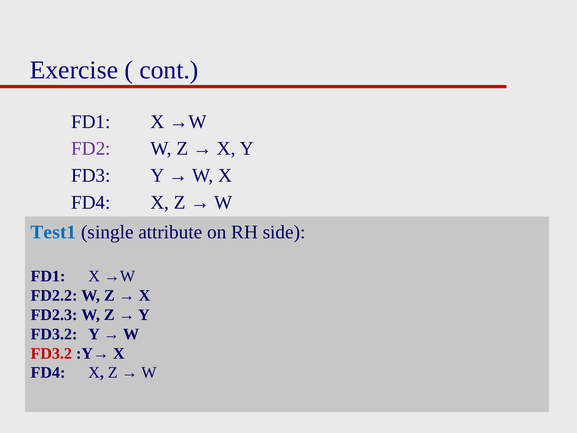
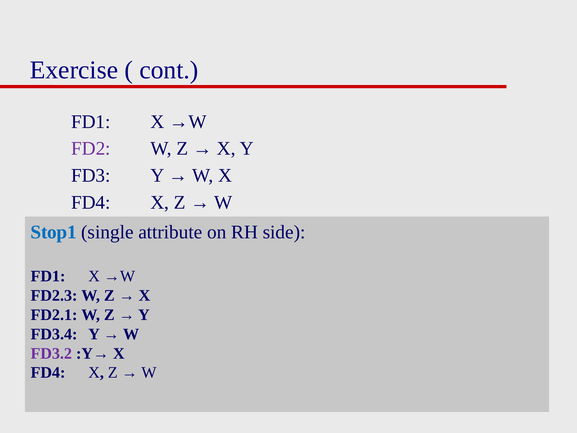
Test1: Test1 -> Stop1
FD2.2: FD2.2 -> FD2.3
FD2.3: FD2.3 -> FD2.1
FD3.2 at (54, 334): FD3.2 -> FD3.4
FD3.2 at (51, 353) colour: red -> purple
